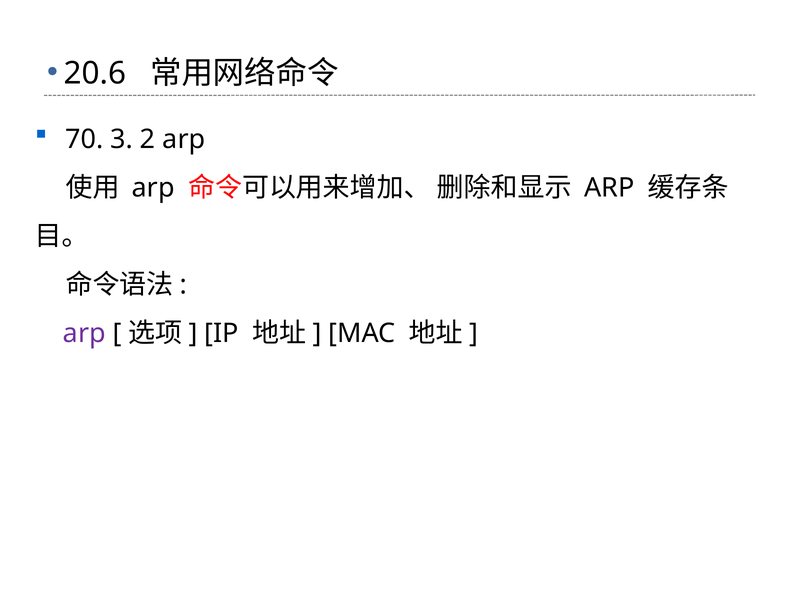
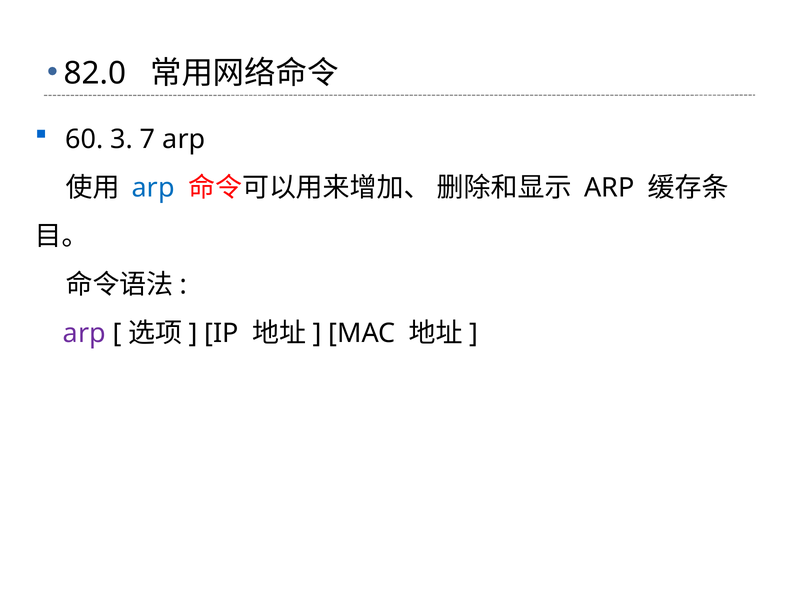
20.6: 20.6 -> 82.0
70: 70 -> 60
2: 2 -> 7
arp at (153, 188) colour: black -> blue
